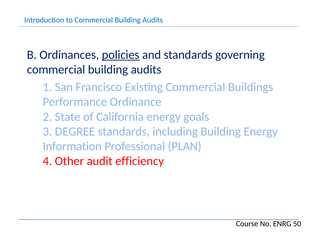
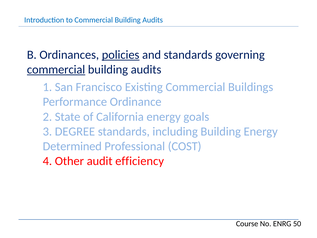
commercial at (56, 70) underline: none -> present
Information: Information -> Determined
PLAN: PLAN -> COST
